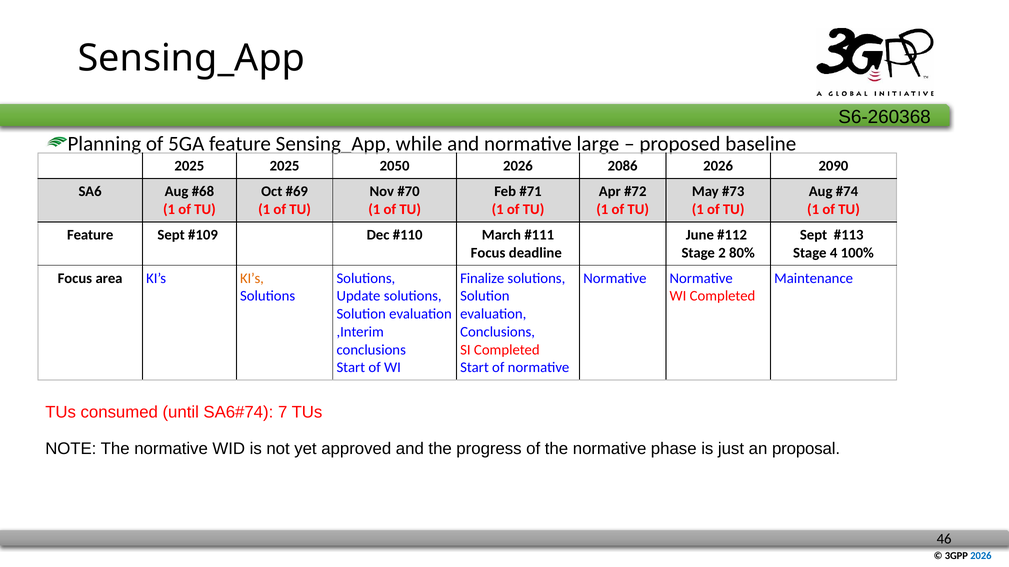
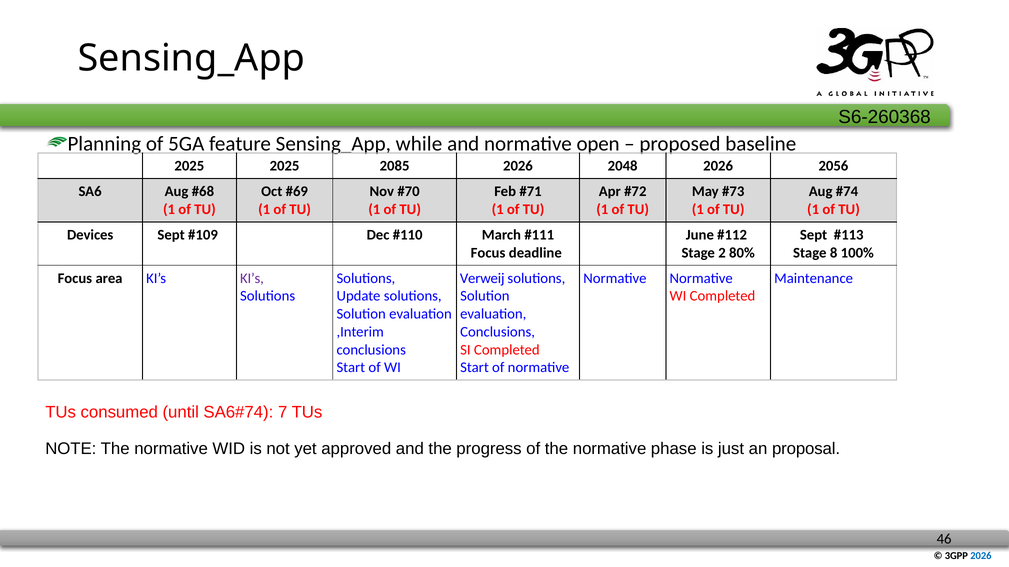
large: large -> open
2050: 2050 -> 2085
2086: 2086 -> 2048
2090: 2090 -> 2056
Feature at (90, 235): Feature -> Devices
4: 4 -> 8
KI’s at (252, 278) colour: orange -> purple
Finalize: Finalize -> Verweij
